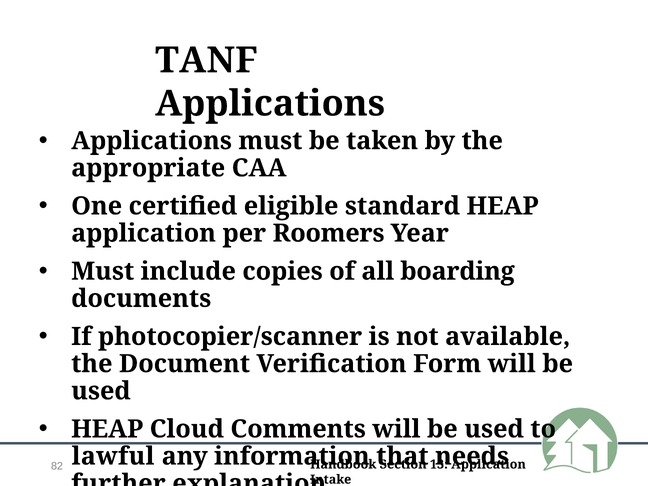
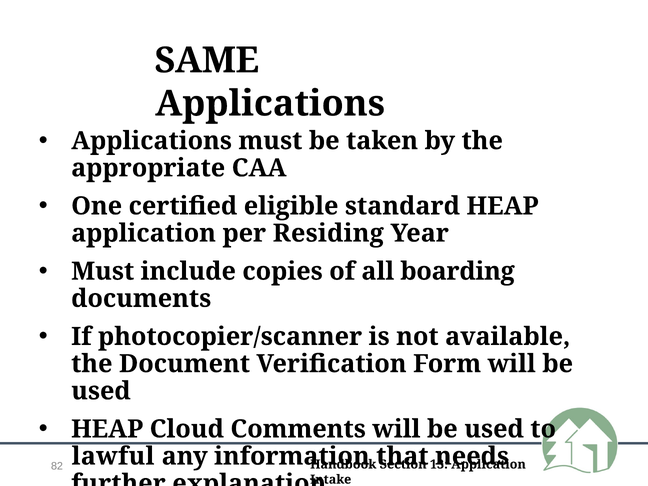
TANF: TANF -> SAME
Roomers: Roomers -> Residing
